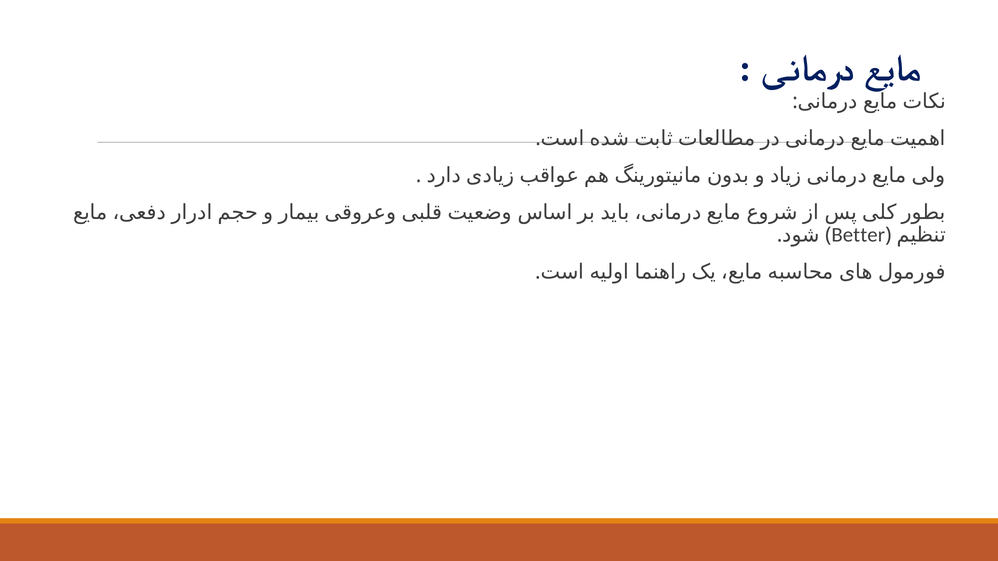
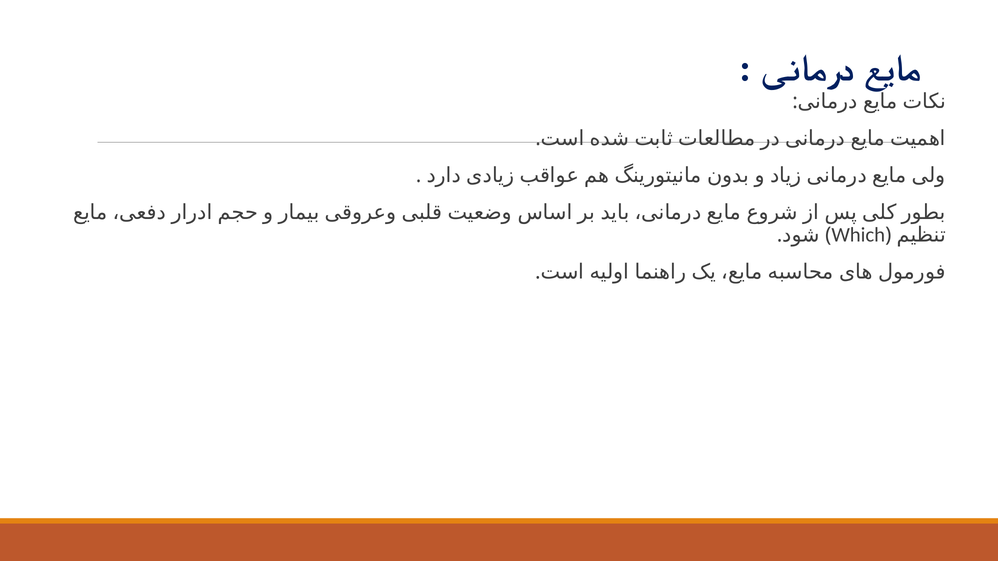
Better: Better -> Which
